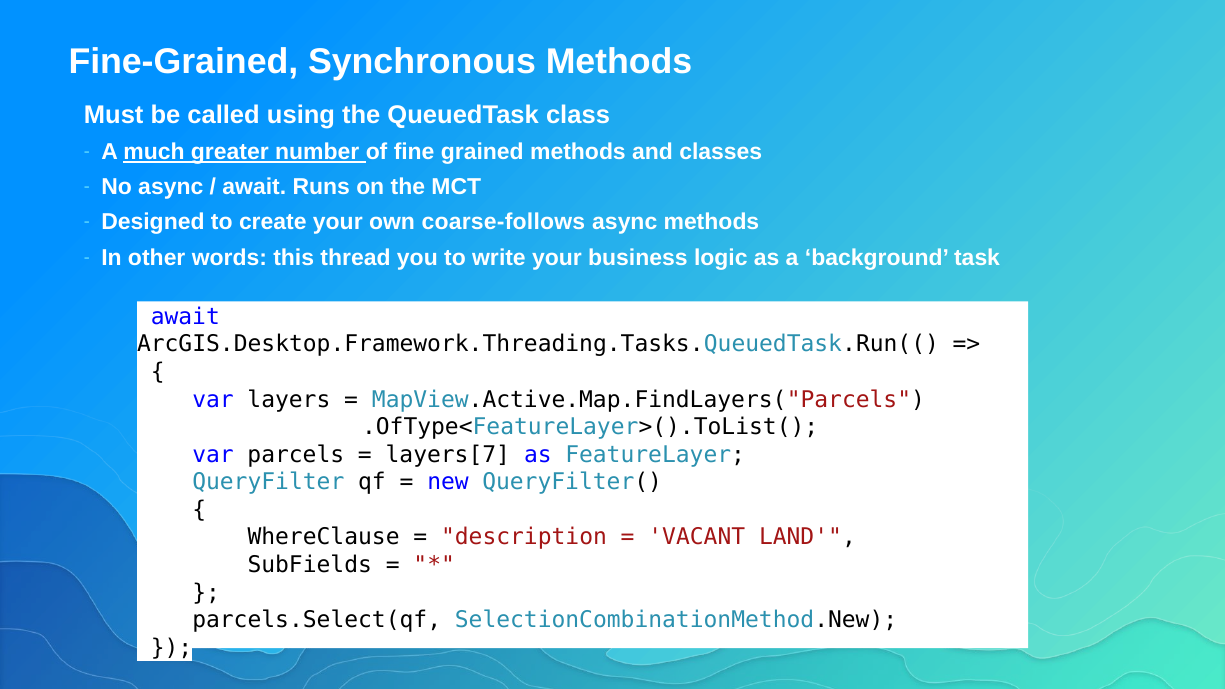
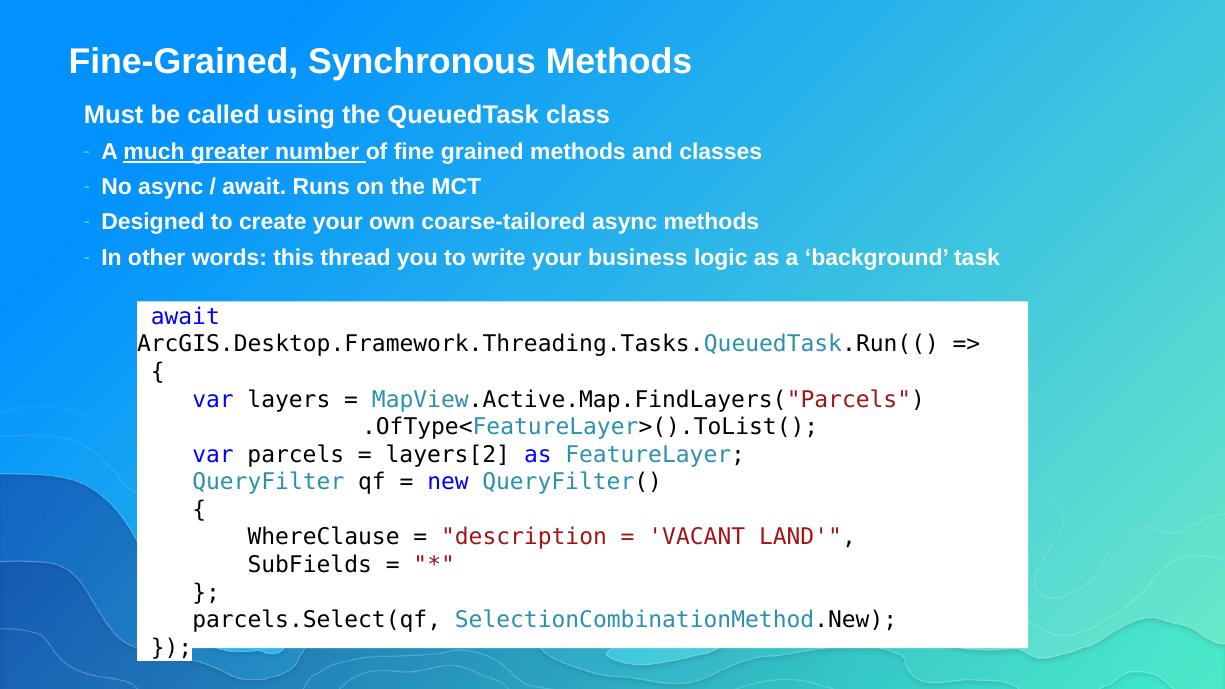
coarse-follows: coarse-follows -> coarse-tailored
layers[7: layers[7 -> layers[2
